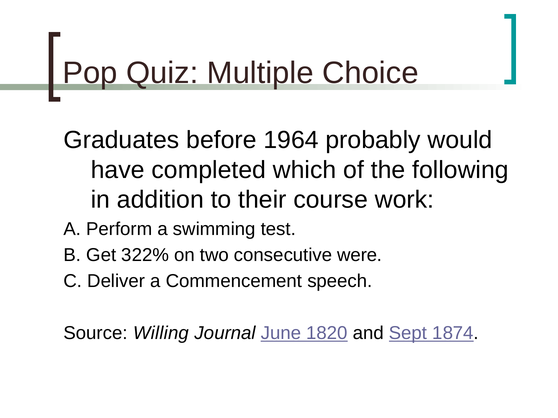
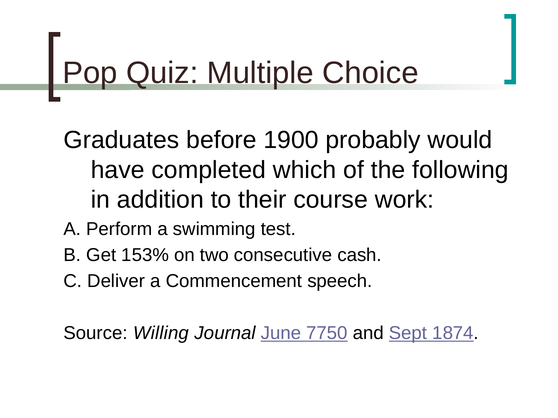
1964: 1964 -> 1900
322%: 322% -> 153%
were: were -> cash
1820: 1820 -> 7750
